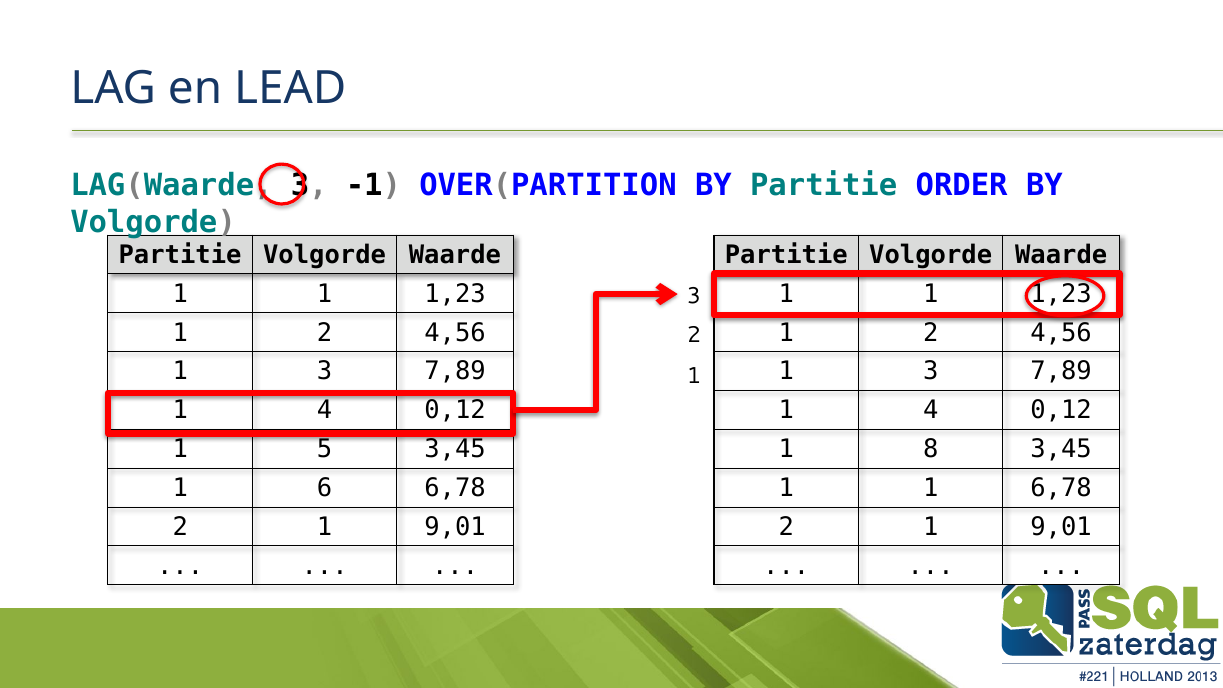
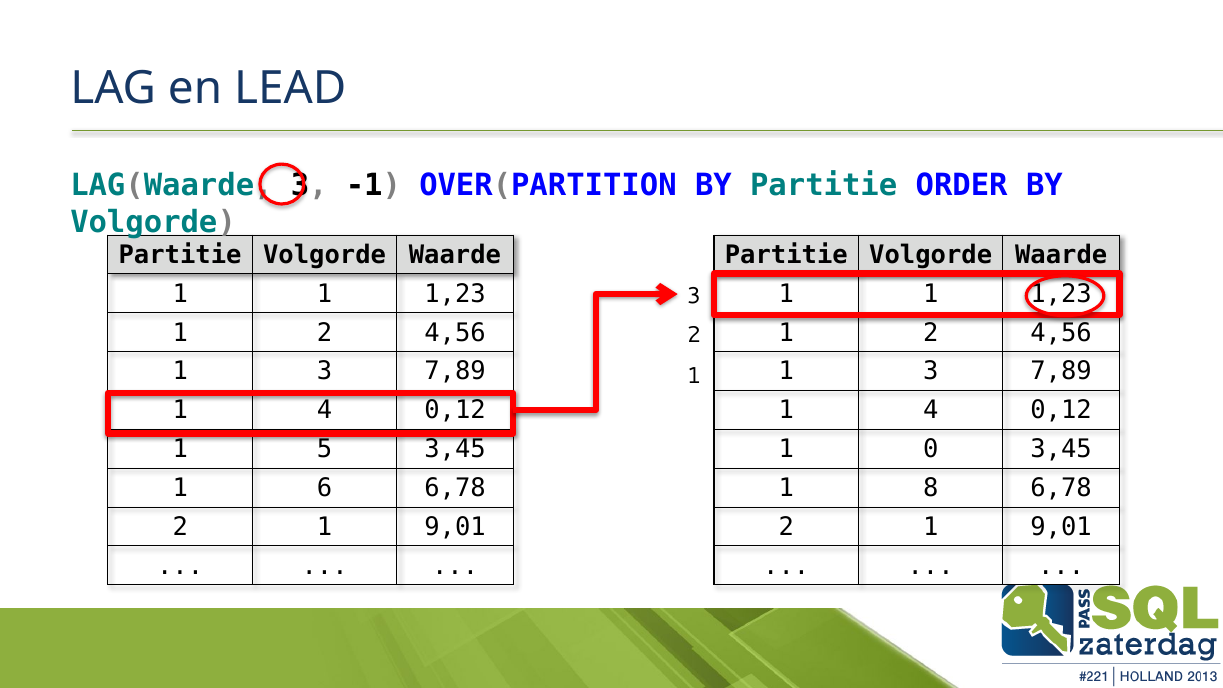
8: 8 -> 0
1 at (931, 488): 1 -> 8
